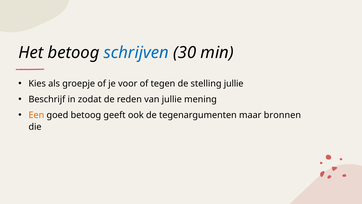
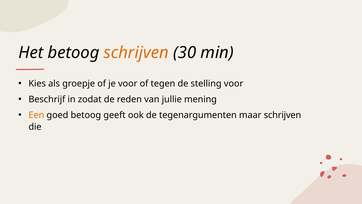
schrijven at (136, 53) colour: blue -> orange
stelling jullie: jullie -> voor
maar bronnen: bronnen -> schrijven
